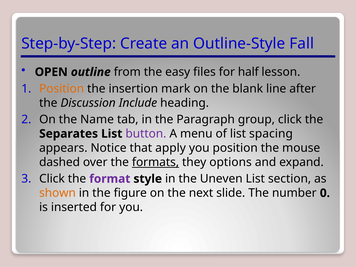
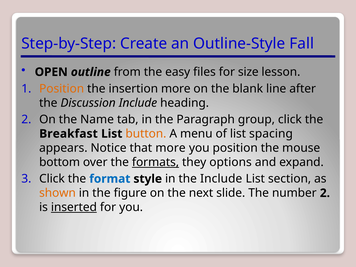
half: half -> size
insertion mark: mark -> more
Separates: Separates -> Breakfast
button colour: purple -> orange
that apply: apply -> more
dashed: dashed -> bottom
format colour: purple -> blue
the Uneven: Uneven -> Include
number 0: 0 -> 2
inserted underline: none -> present
